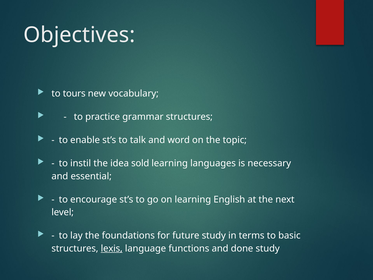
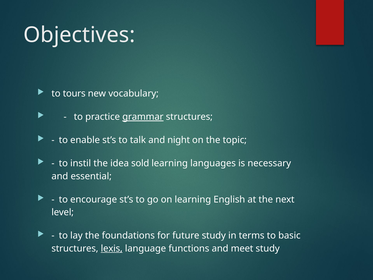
grammar underline: none -> present
word: word -> night
done: done -> meet
